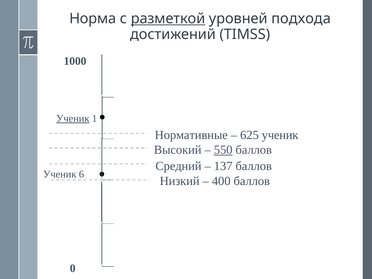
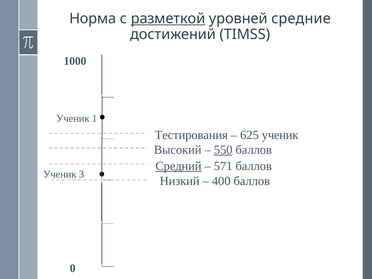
подхода: подхода -> средние
Ученик at (73, 118) underline: present -> none
Нормативные: Нормативные -> Тестирования
Средний underline: none -> present
137: 137 -> 571
6: 6 -> 3
